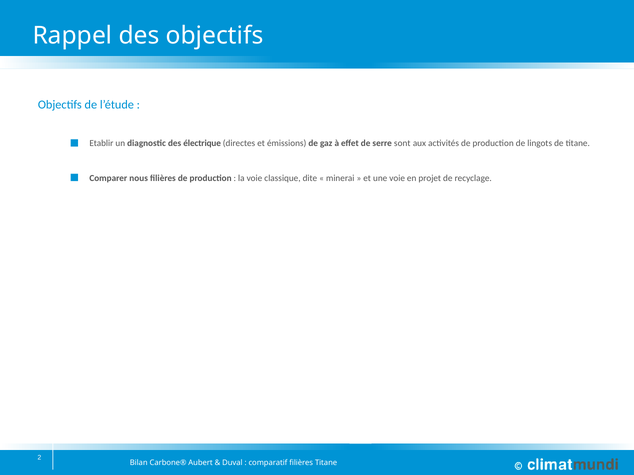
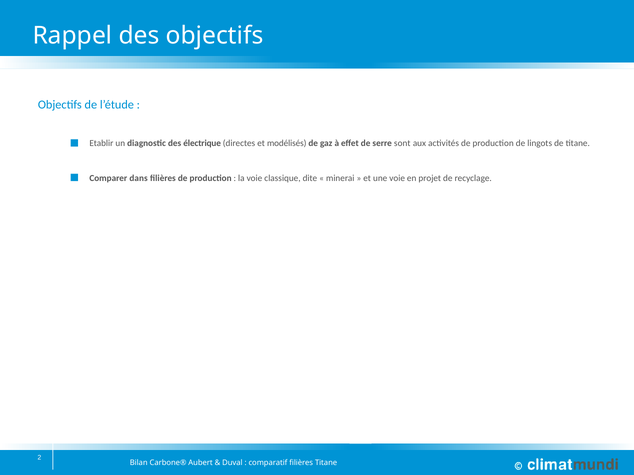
émissions: émissions -> modélisés
nous: nous -> dans
